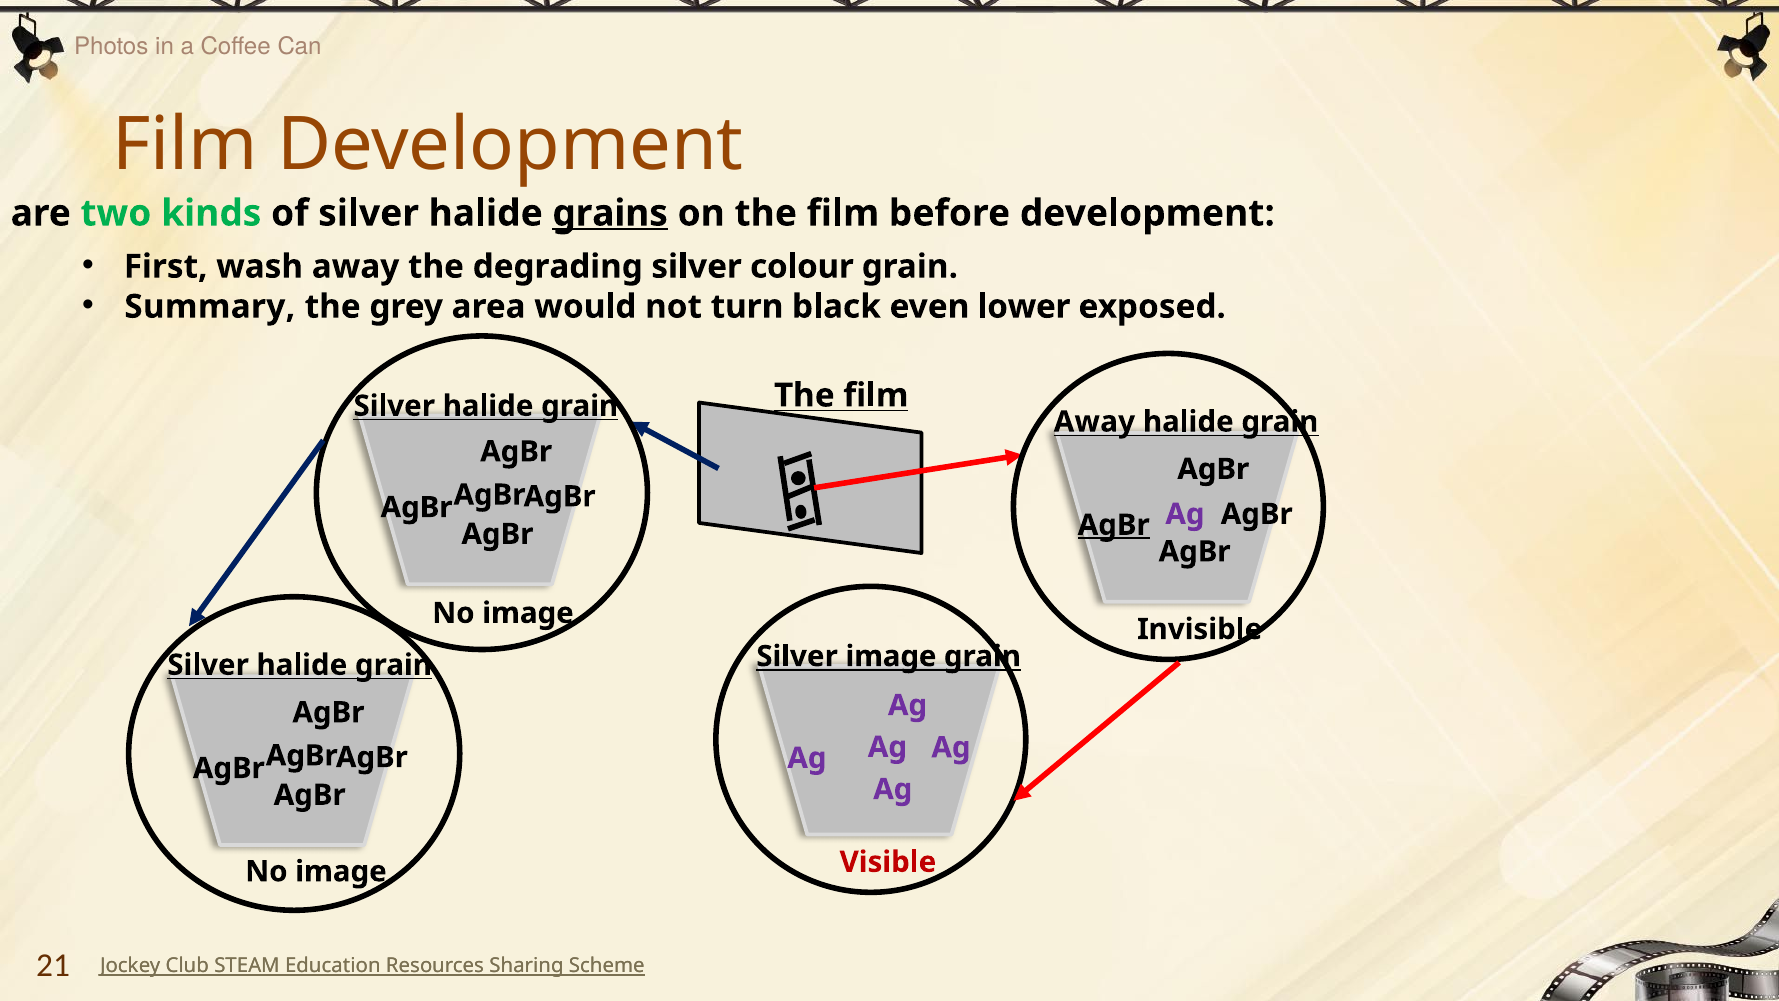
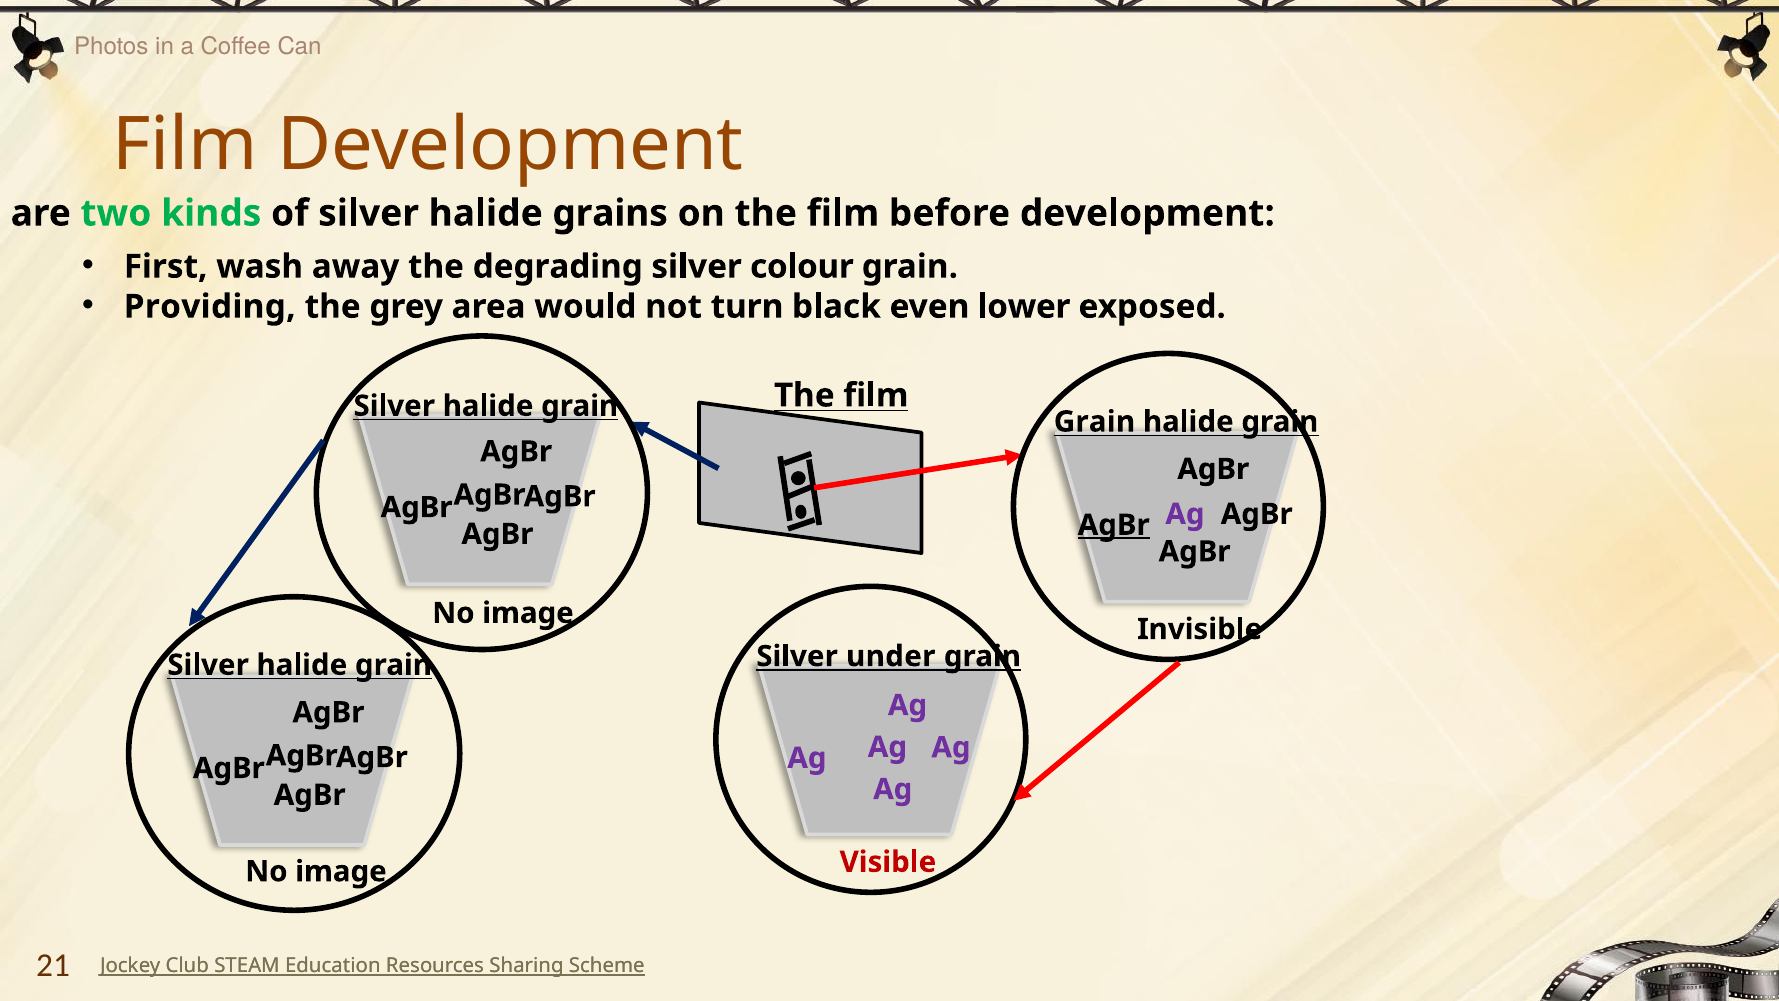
grains underline: present -> none
Summary: Summary -> Providing
Away at (1094, 422): Away -> Grain
Silver image: image -> under
